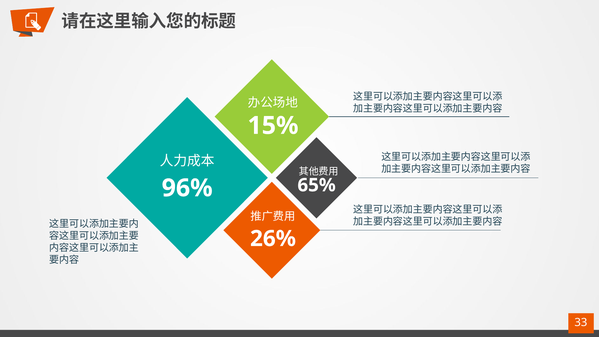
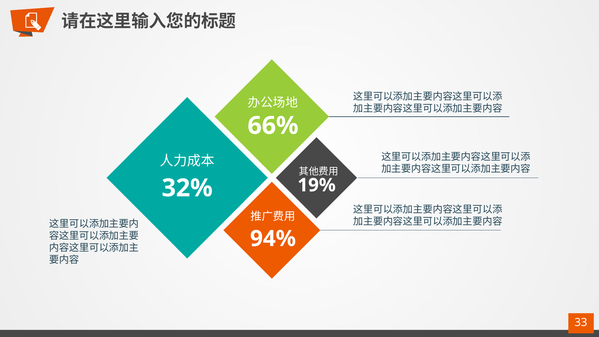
15%: 15% -> 66%
65%: 65% -> 19%
96%: 96% -> 32%
26%: 26% -> 94%
